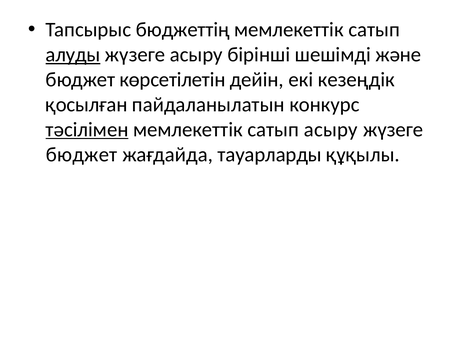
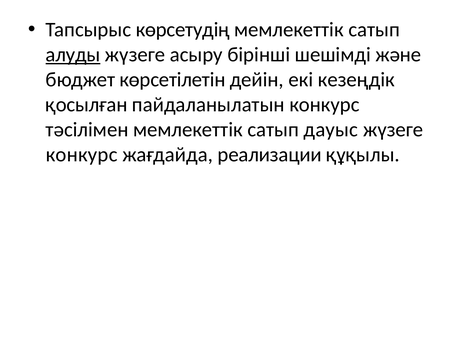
бюджеттің: бюджеттің -> көрсетудің
тәсілімен underline: present -> none
сатып асыру: асыру -> дауыс
бюджет at (82, 155): бюджет -> конкурс
тауарларды: тауарларды -> реализации
